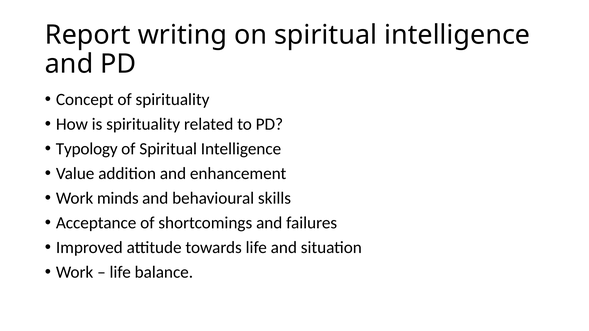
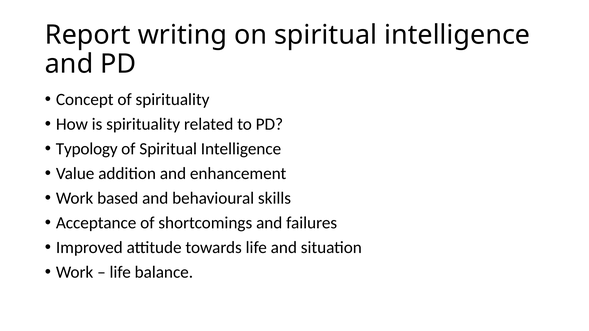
minds: minds -> based
